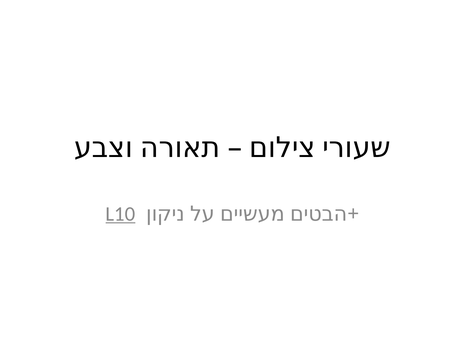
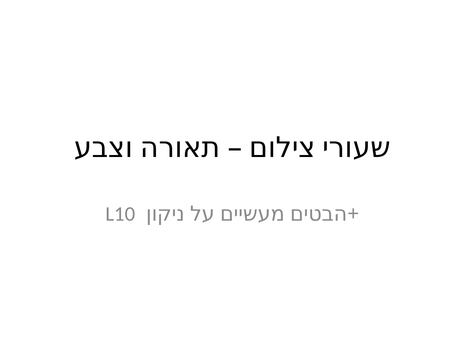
L10 underline: present -> none
